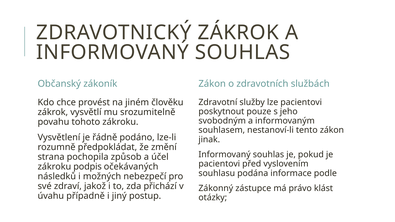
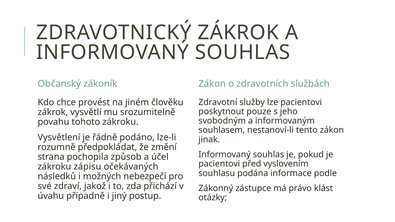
podpis: podpis -> zápisu
